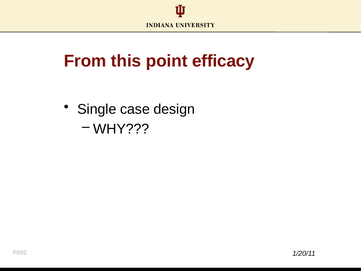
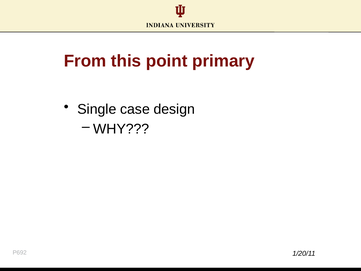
efficacy: efficacy -> primary
